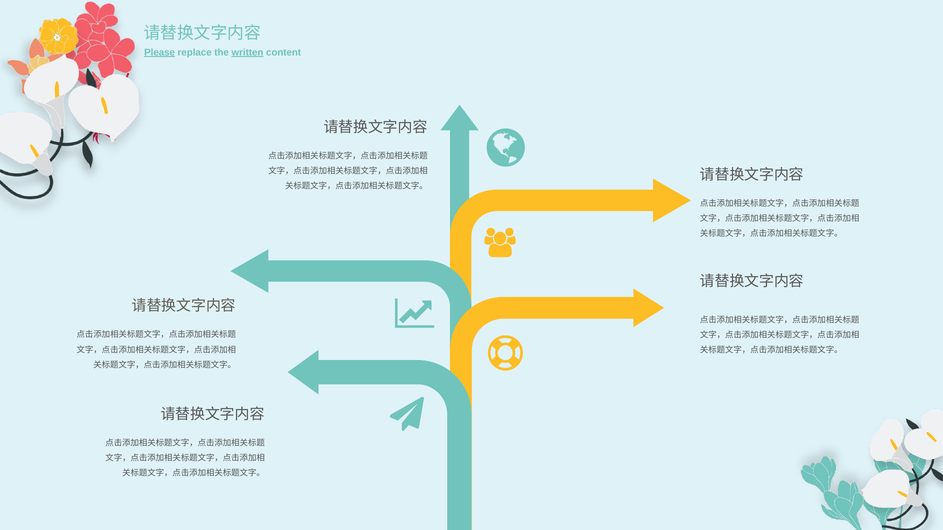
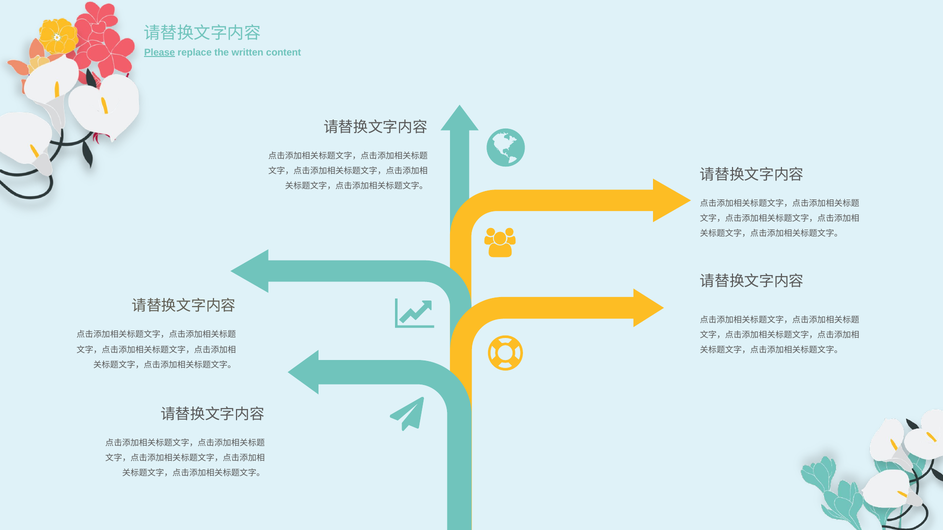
written underline: present -> none
